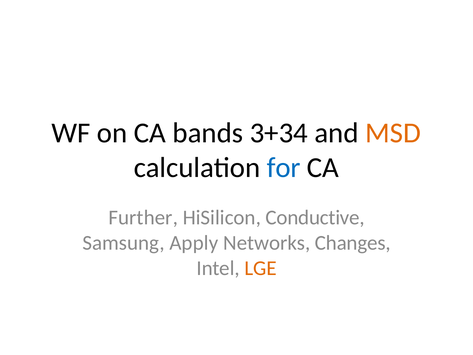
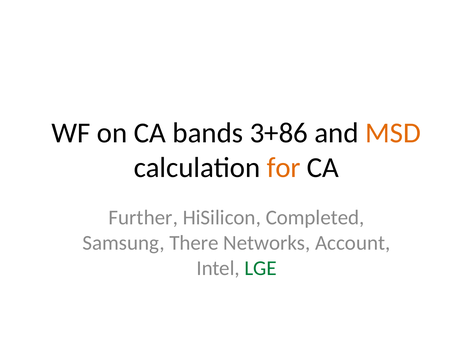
3+34: 3+34 -> 3+86
for colour: blue -> orange
Conductive: Conductive -> Completed
Apply: Apply -> There
Changes: Changes -> Account
LGE colour: orange -> green
